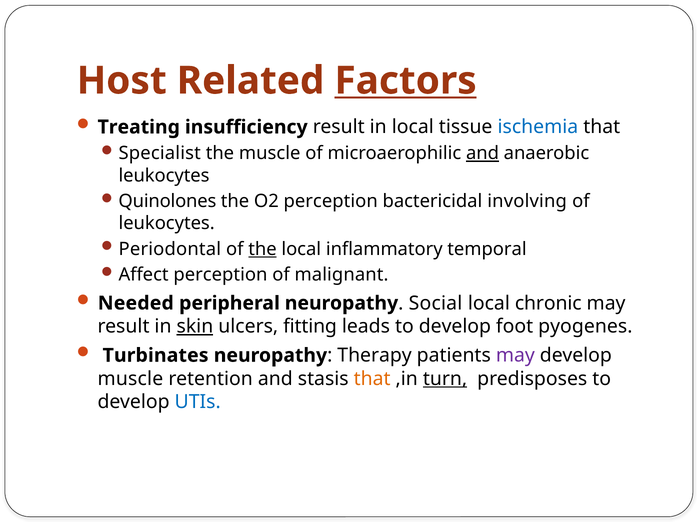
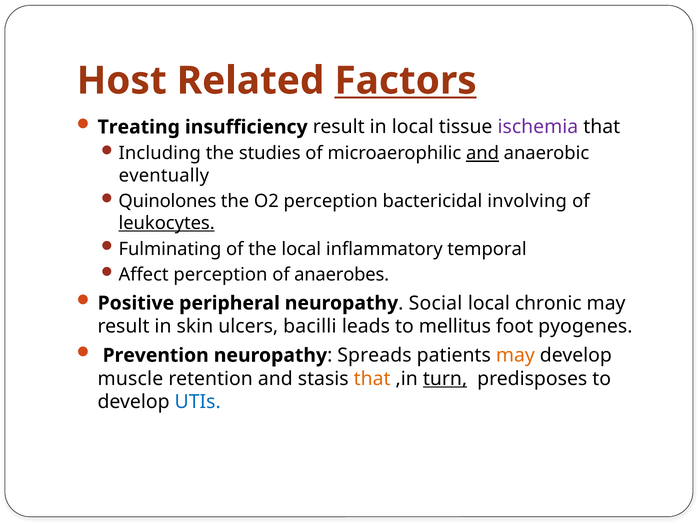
ischemia colour: blue -> purple
Specialist: Specialist -> Including
the muscle: muscle -> studies
leukocytes at (164, 175): leukocytes -> eventually
leukocytes at (167, 223) underline: none -> present
Periodontal: Periodontal -> Fulminating
the at (262, 249) underline: present -> none
malignant: malignant -> anaerobes
Needed: Needed -> Positive
skin underline: present -> none
fitting: fitting -> bacilli
leads to develop: develop -> mellitus
Turbinates: Turbinates -> Prevention
Therapy: Therapy -> Spreads
may at (515, 355) colour: purple -> orange
